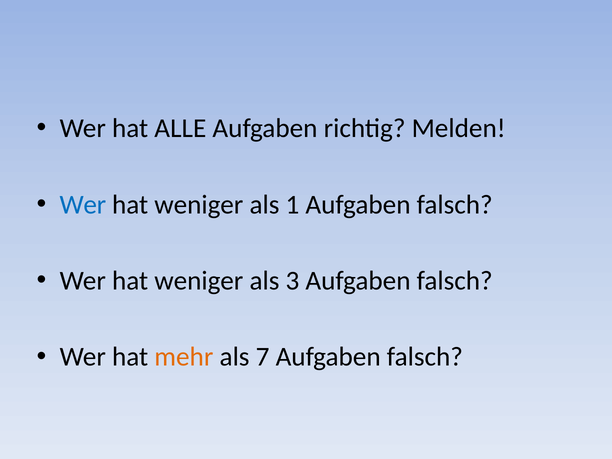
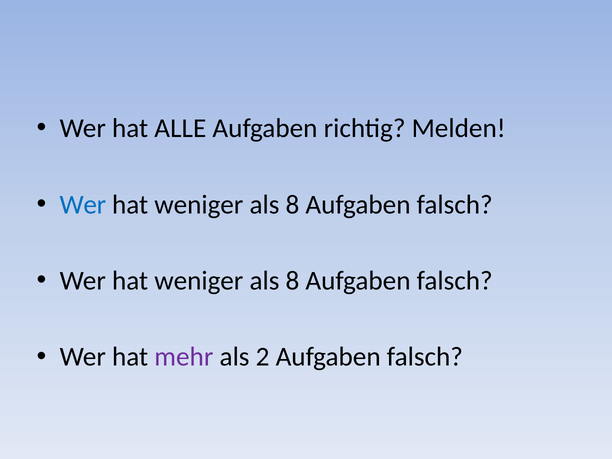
1 at (292, 205): 1 -> 8
3 at (292, 281): 3 -> 8
mehr colour: orange -> purple
7: 7 -> 2
